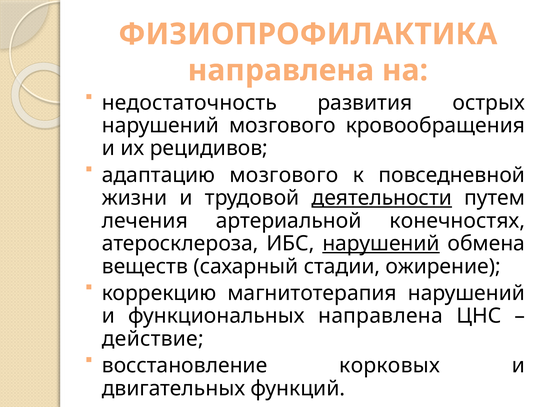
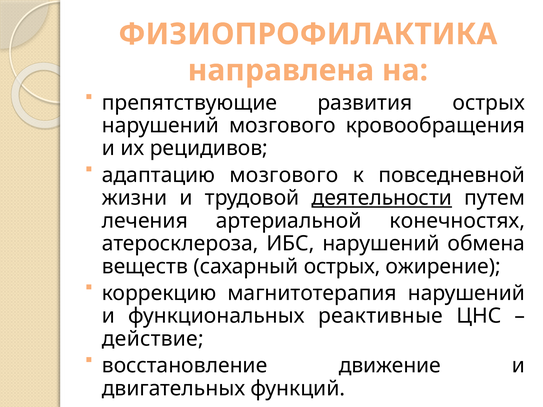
недостаточность: недостаточность -> препятствующие
нарушений at (381, 244) underline: present -> none
сахарный стадии: стадии -> острых
функциональных направлена: направлена -> реактивные
корковых: корковых -> движение
